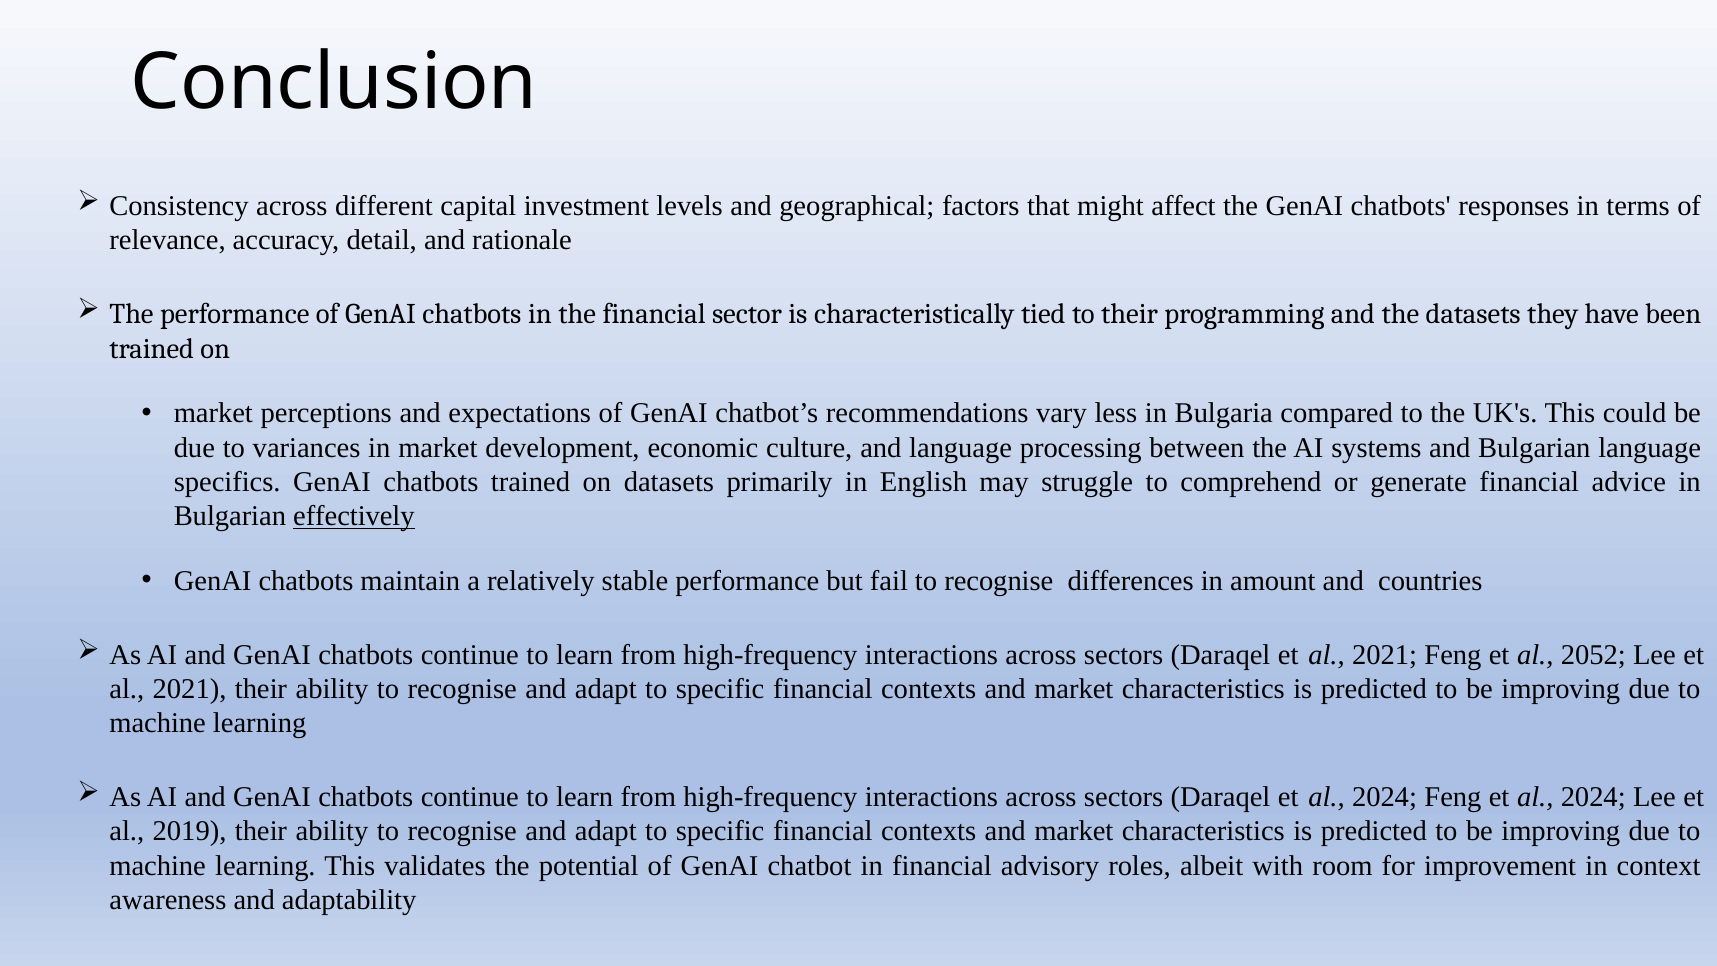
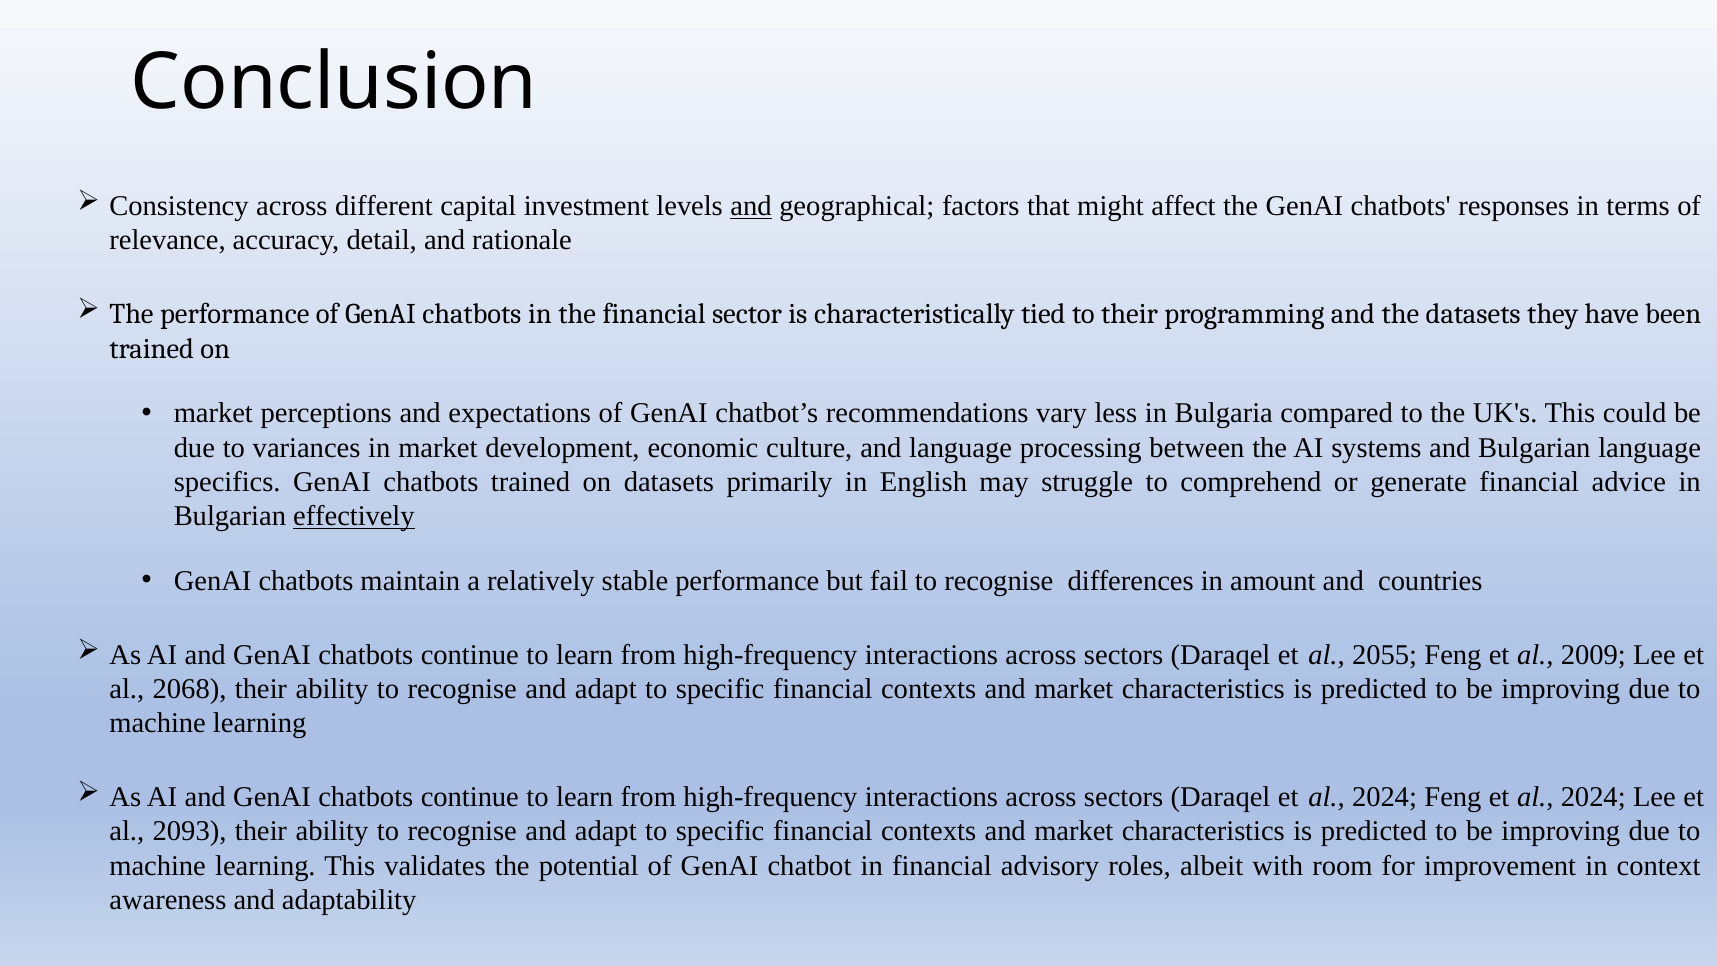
and at (751, 206) underline: none -> present
Daraqel et al 2021: 2021 -> 2055
2052: 2052 -> 2009
2021 at (190, 689): 2021 -> 2068
2019: 2019 -> 2093
